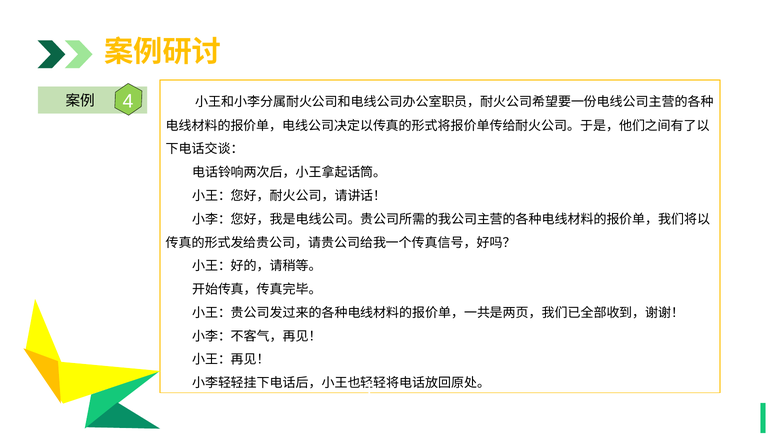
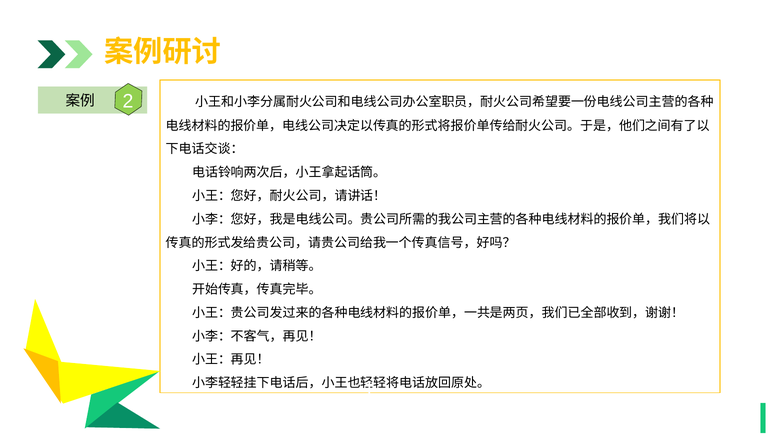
4: 4 -> 2
